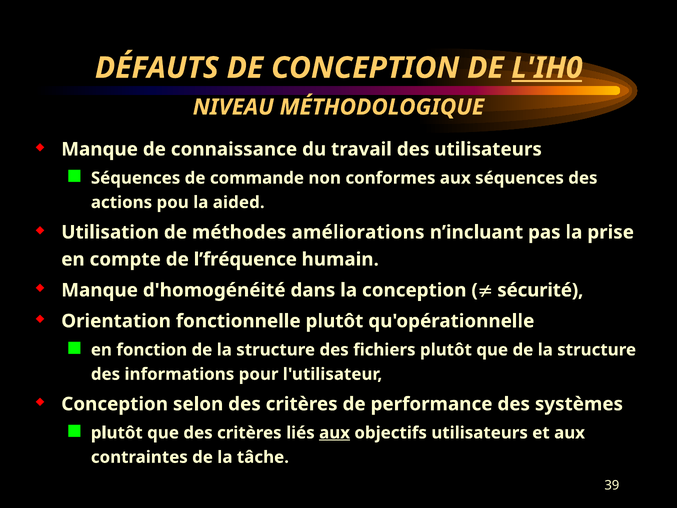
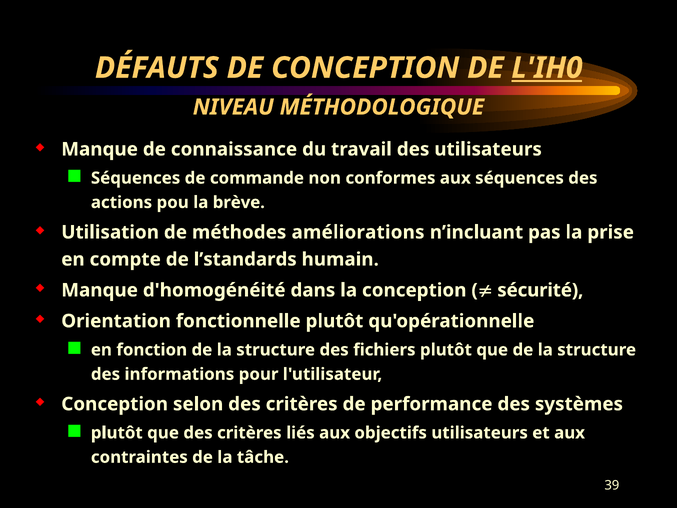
aided: aided -> brève
l’fréquence: l’fréquence -> l’standards
aux at (335, 433) underline: present -> none
